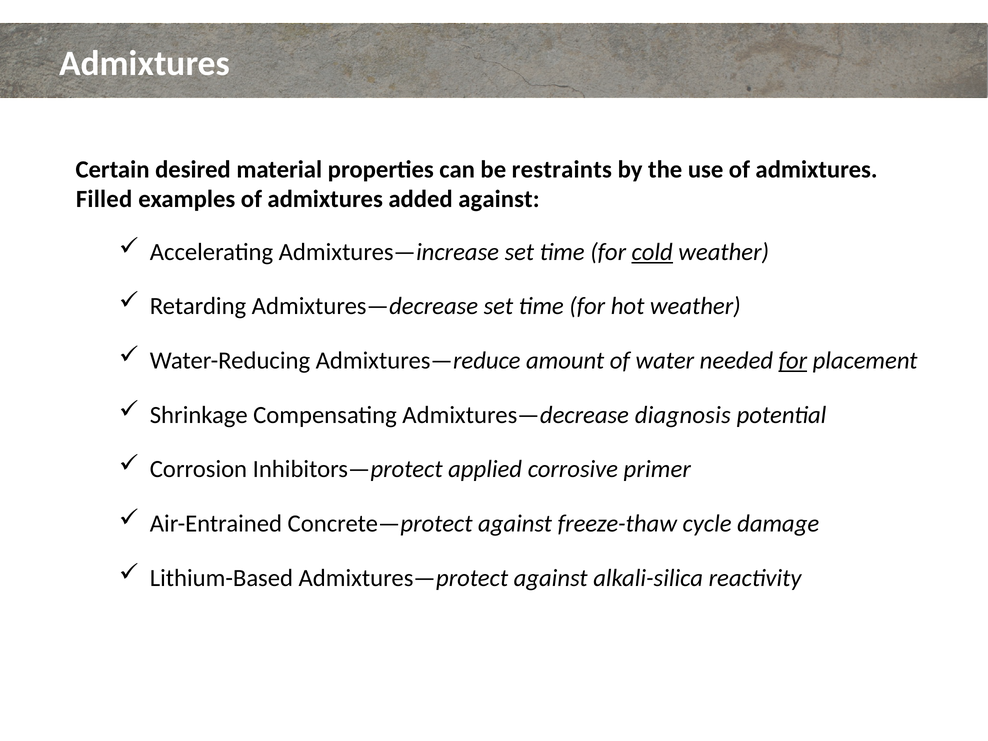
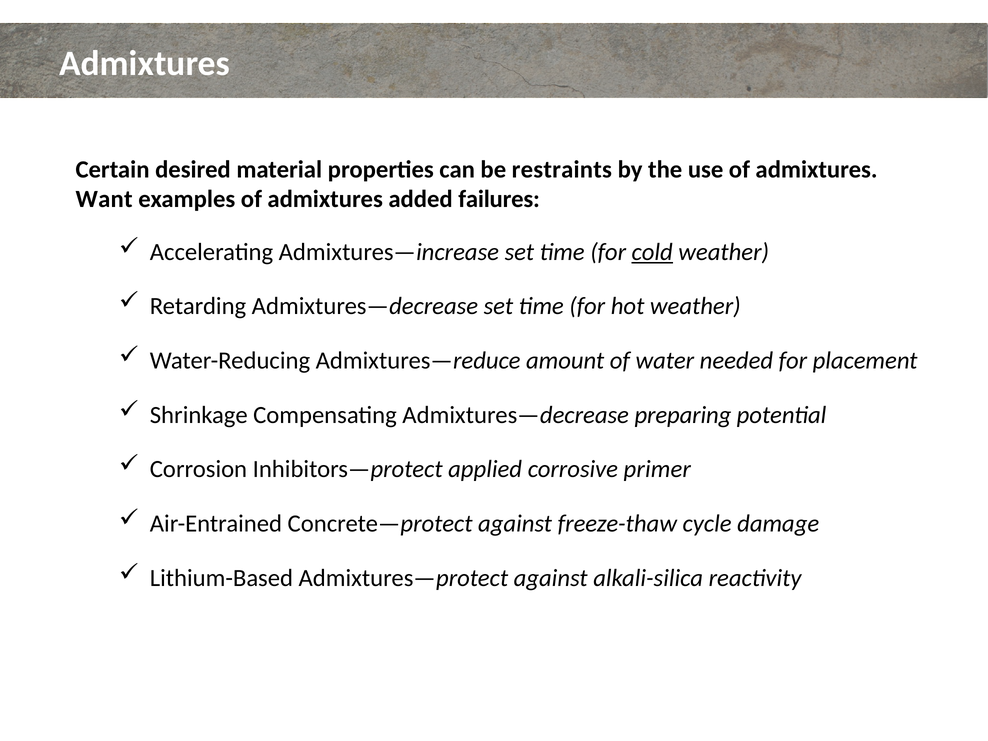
Filled: Filled -> Want
added against: against -> failures
for at (793, 361) underline: present -> none
diagnosis: diagnosis -> preparing
